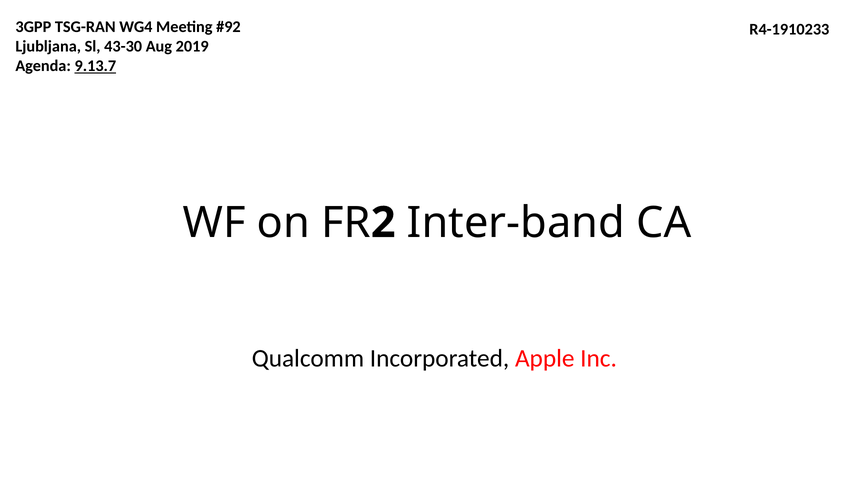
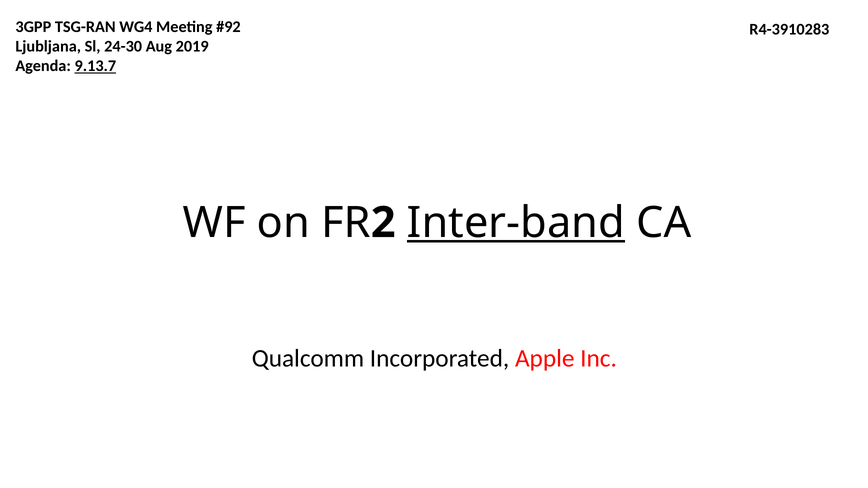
R4-1910233: R4-1910233 -> R4-3910283
43-30: 43-30 -> 24-30
Inter-band underline: none -> present
